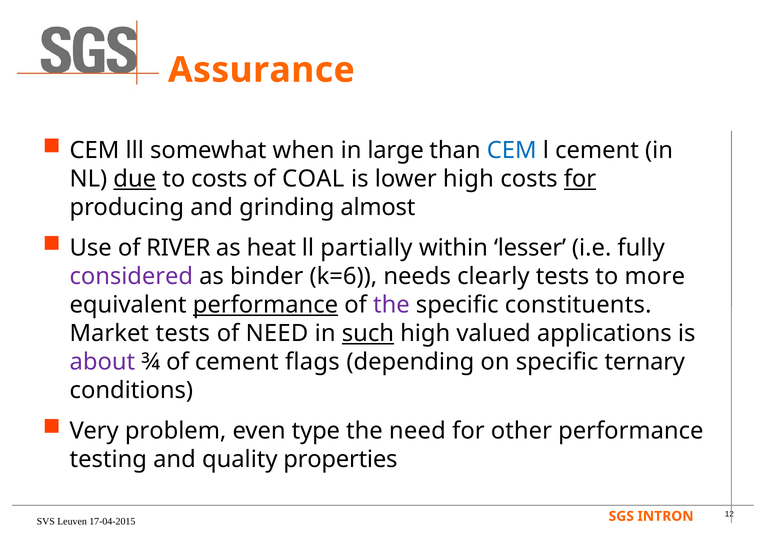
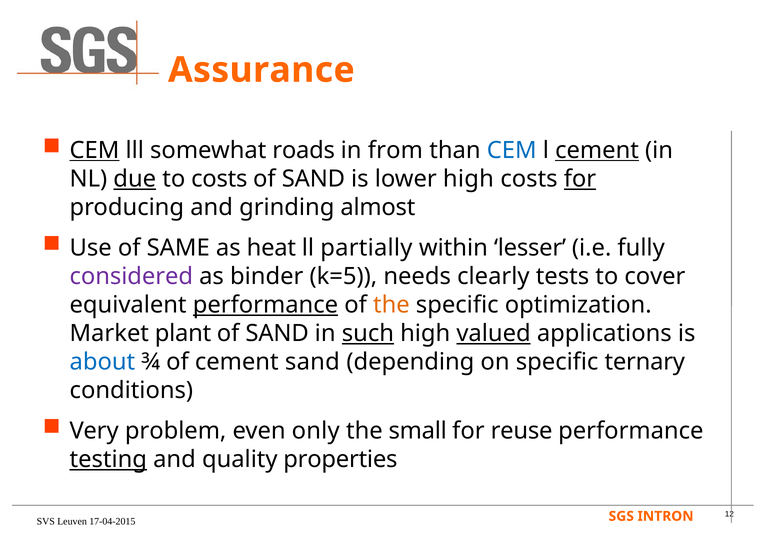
CEM at (94, 150) underline: none -> present
when: when -> roads
large: large -> from
cement at (597, 150) underline: none -> present
COAL at (313, 179): COAL -> SAND
RIVER: RIVER -> SAME
k=6: k=6 -> k=5
more: more -> cover
the at (391, 305) colour: purple -> orange
constituents: constituents -> optimization
Market tests: tests -> plant
NEED at (277, 333): NEED -> SAND
valued underline: none -> present
about colour: purple -> blue
cement flags: flags -> sand
type: type -> only
the need: need -> small
other: other -> reuse
testing underline: none -> present
